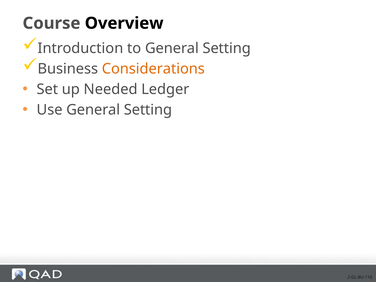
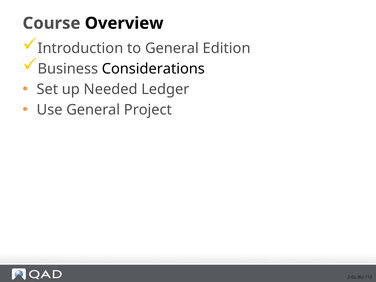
to General Setting: Setting -> Edition
Considerations colour: orange -> black
Use General Setting: Setting -> Project
